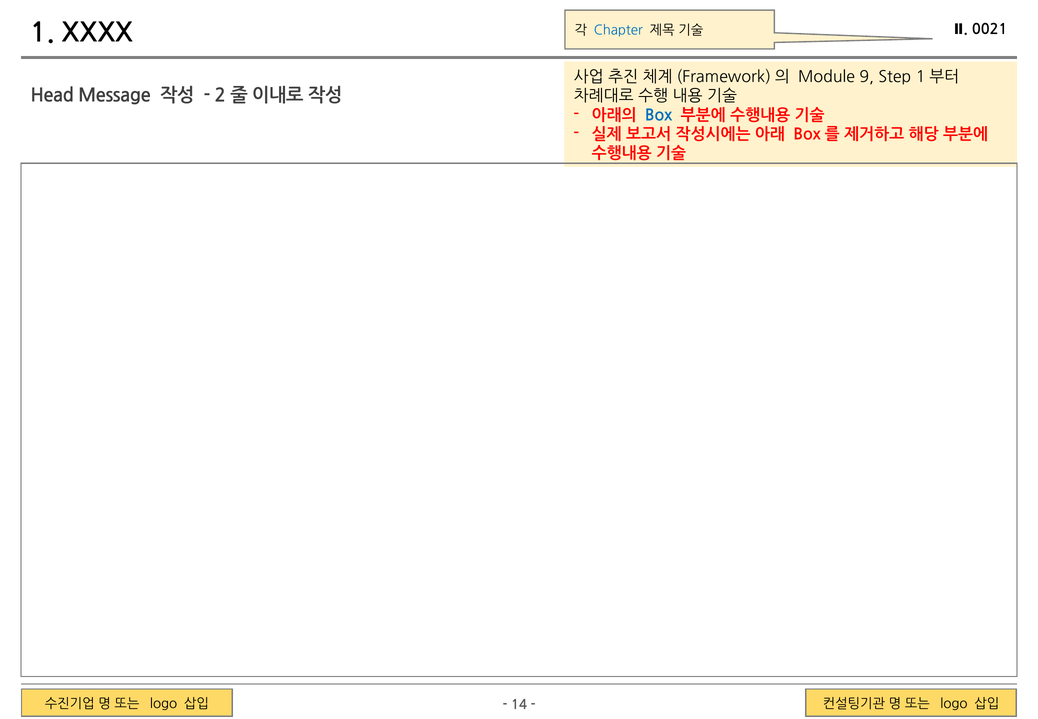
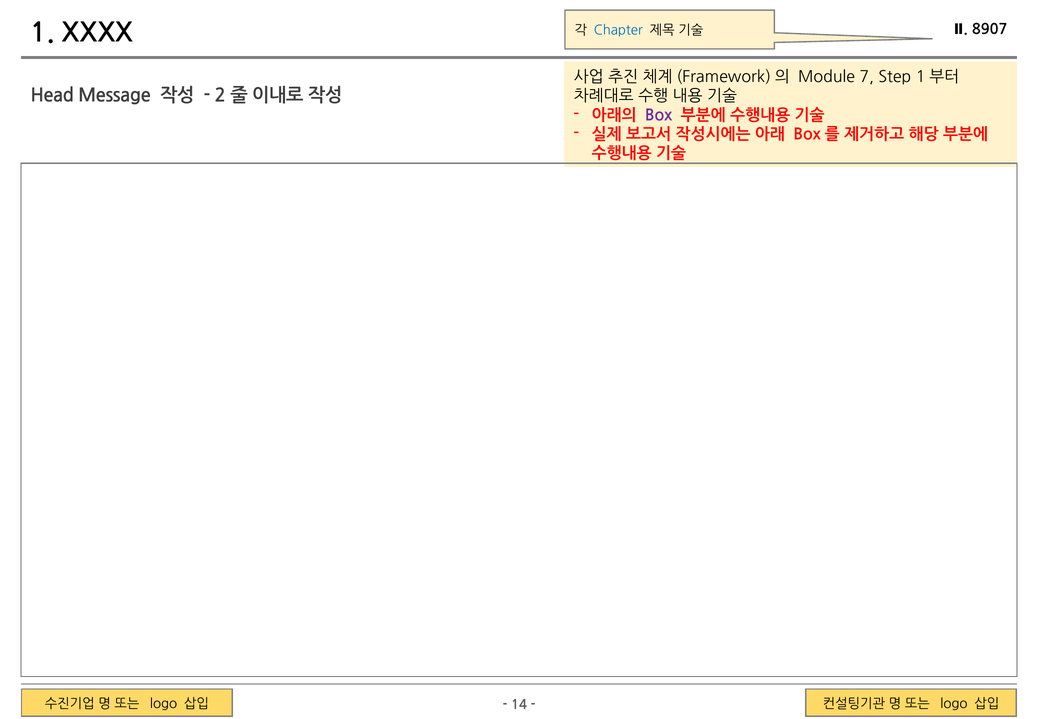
0021: 0021 -> 8907
9: 9 -> 7
Box colour: blue -> purple
